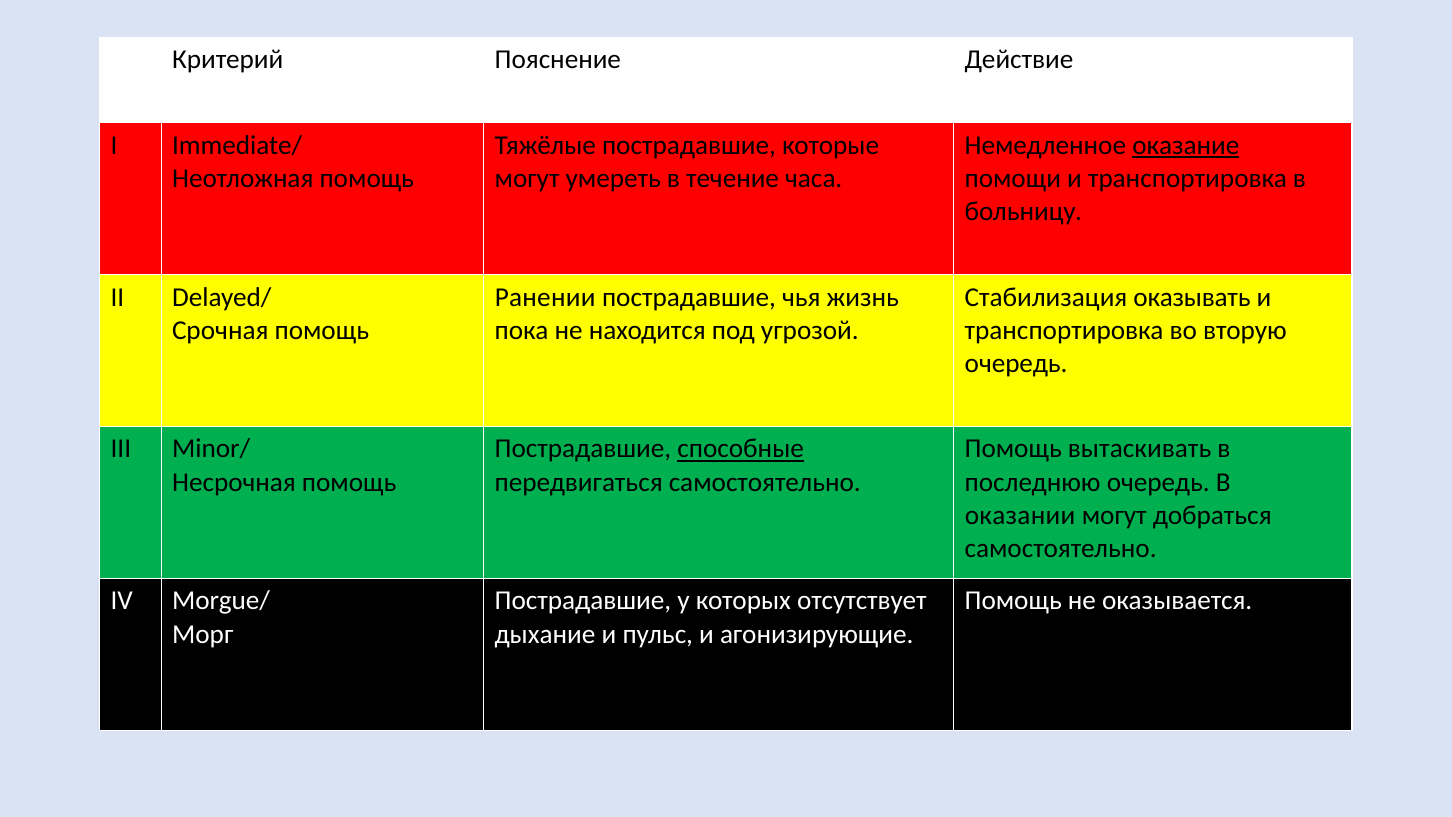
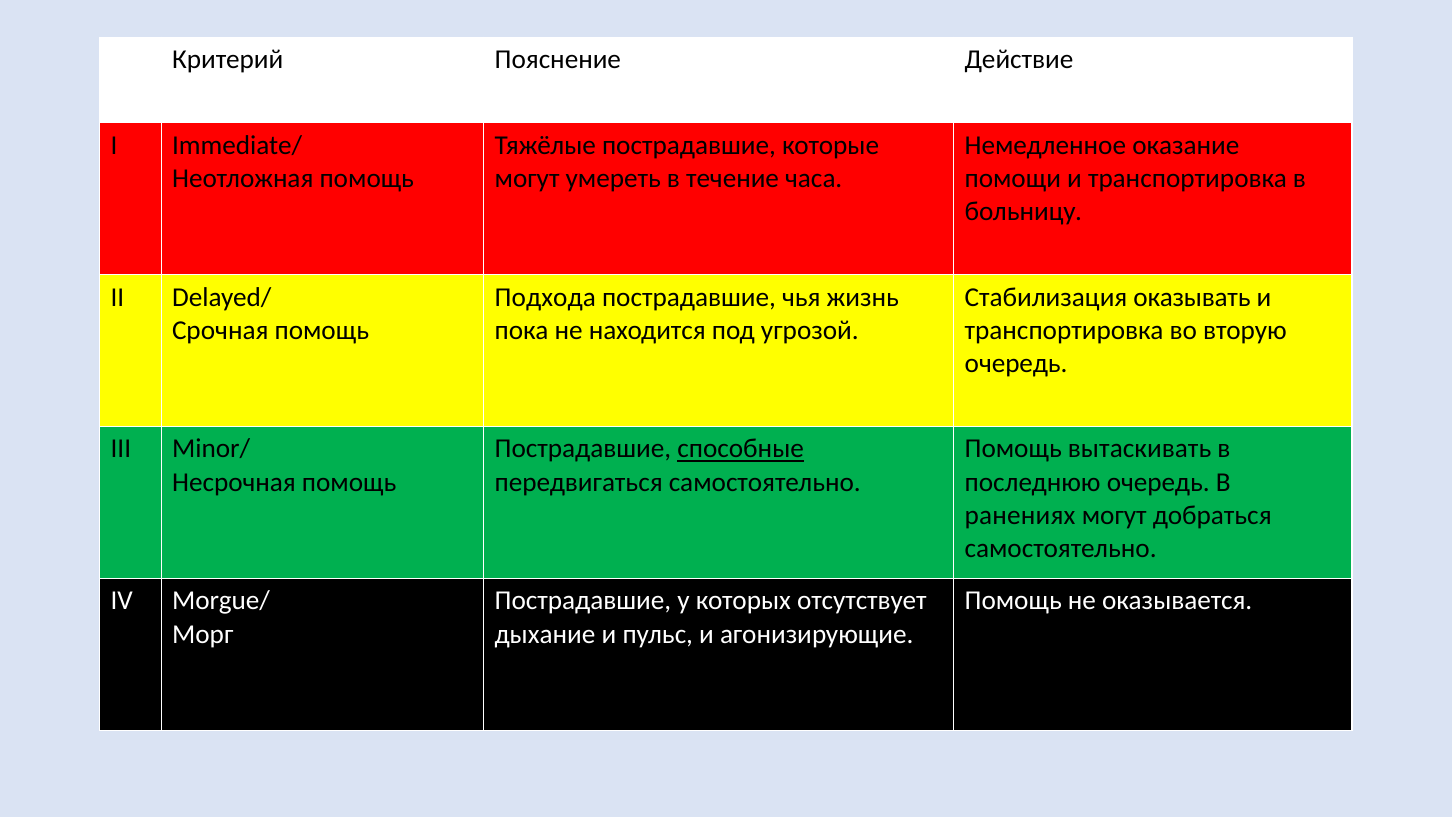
оказание underline: present -> none
Ранении: Ранении -> Подхода
оказании: оказании -> ранениях
